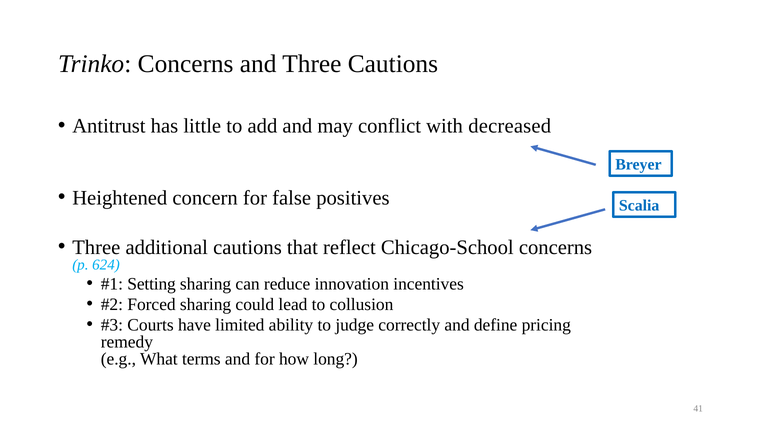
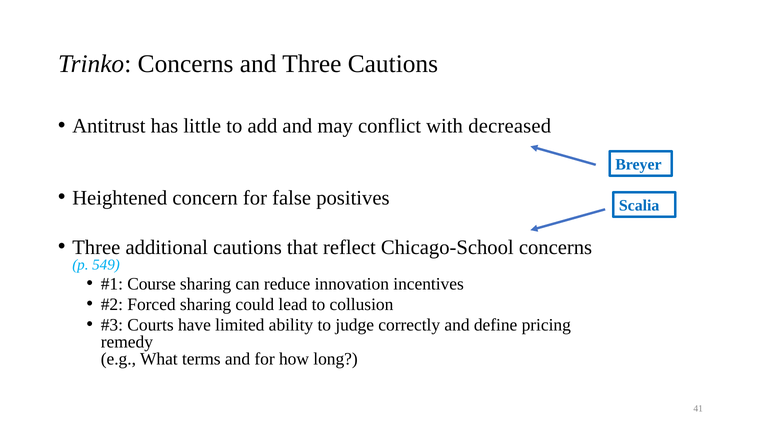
624: 624 -> 549
Setting: Setting -> Course
